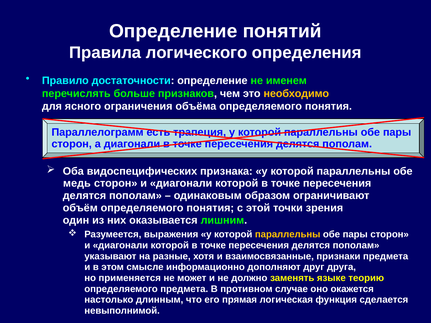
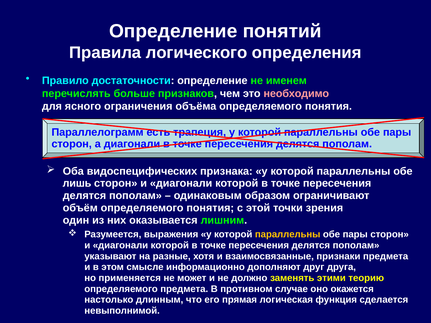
необходимо colour: yellow -> pink
медь: медь -> лишь
языке: языке -> этими
